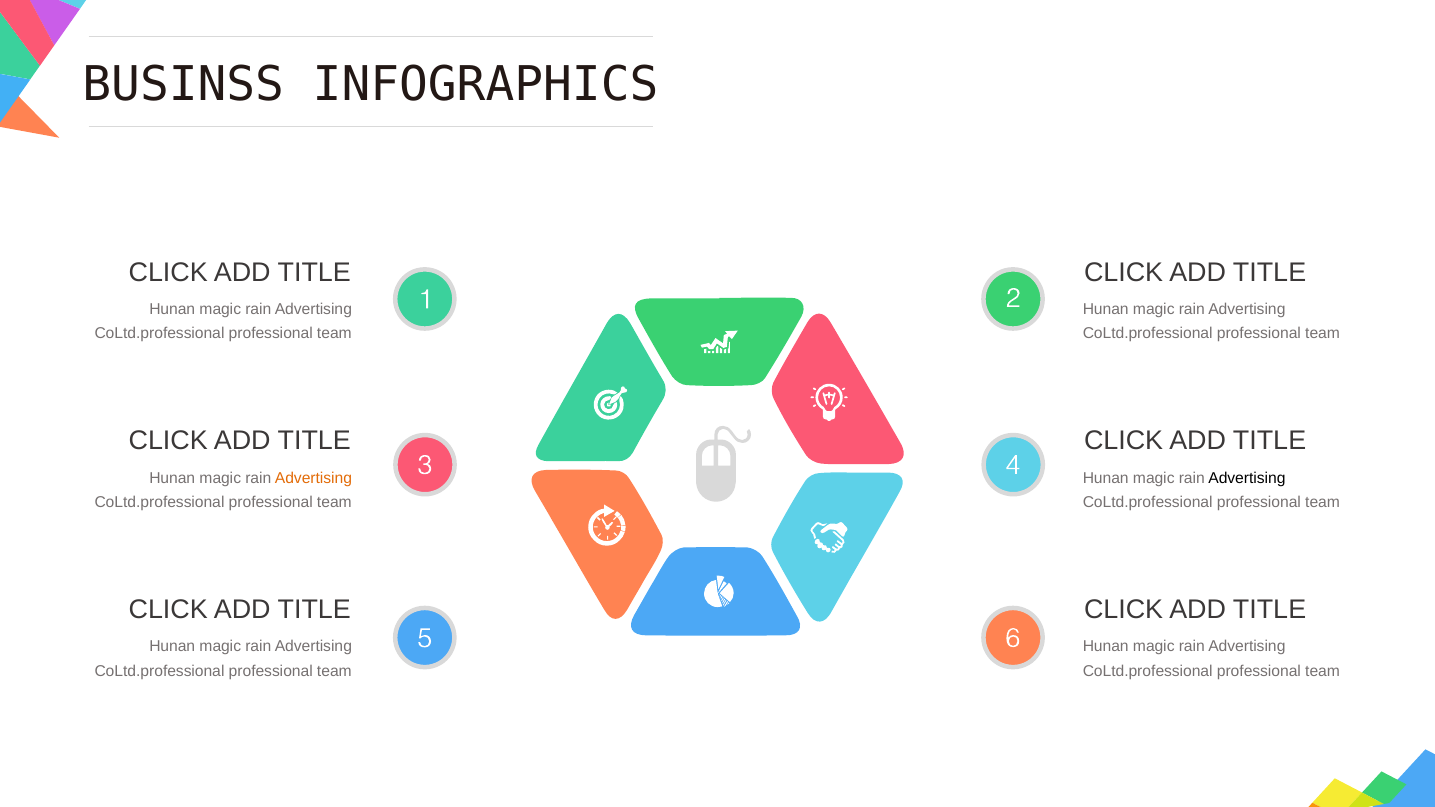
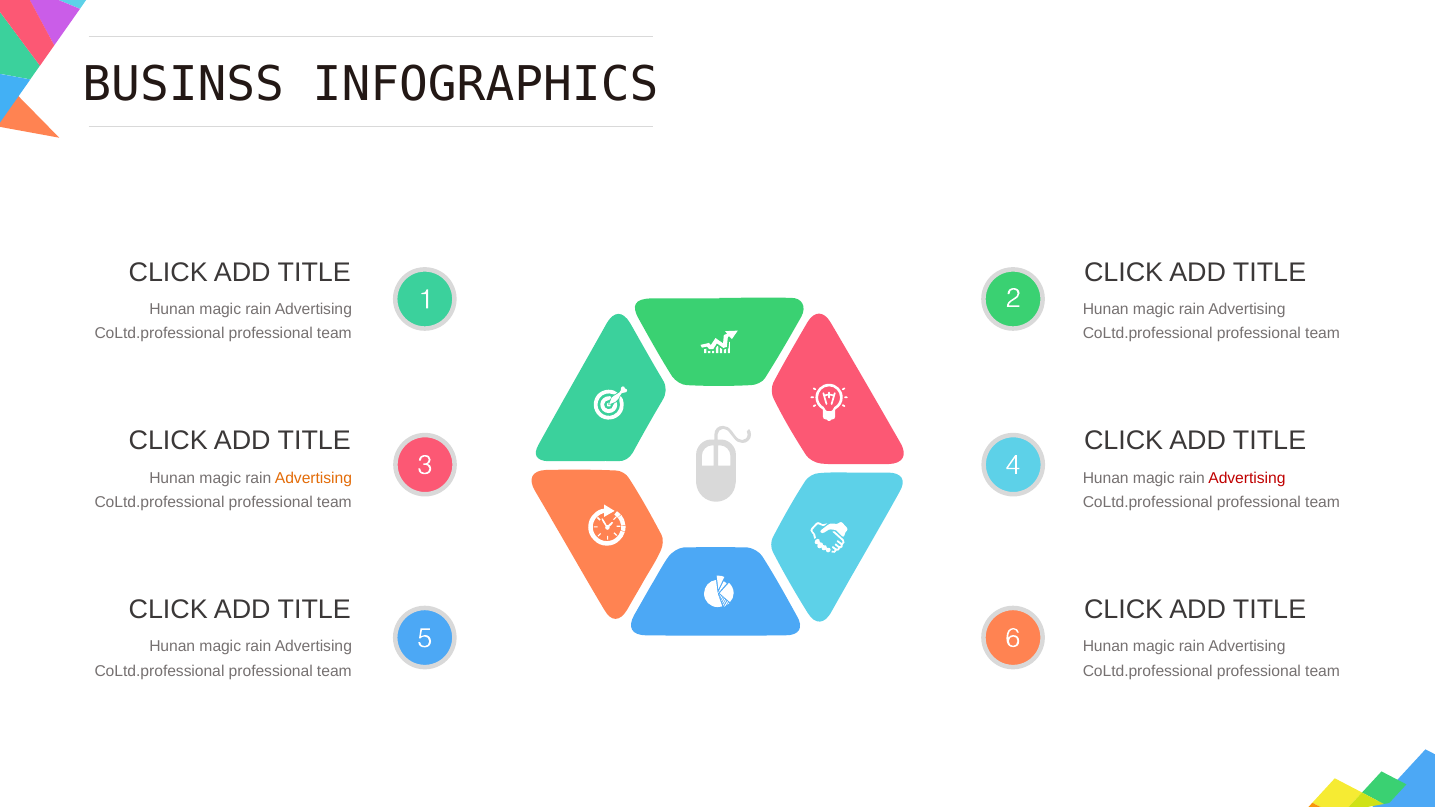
Advertising at (1247, 478) colour: black -> red
